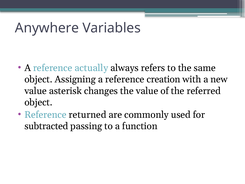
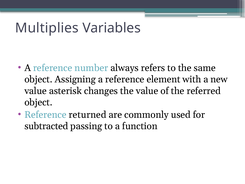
Anywhere: Anywhere -> Multiplies
actually: actually -> number
creation: creation -> element
